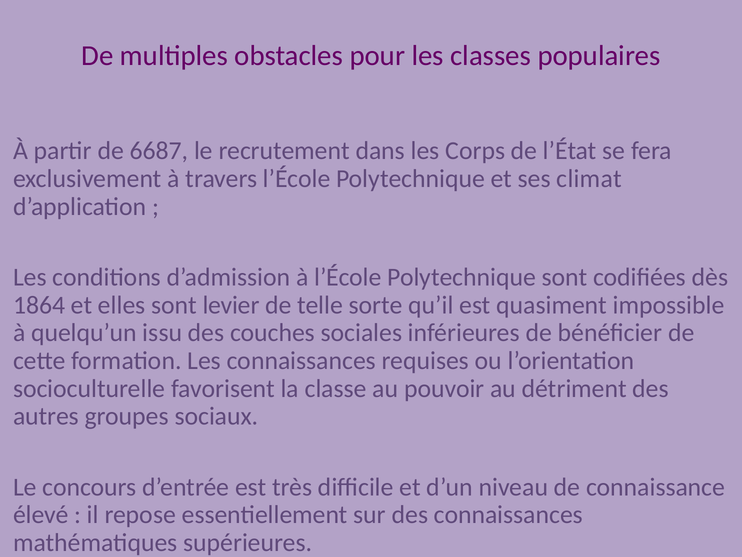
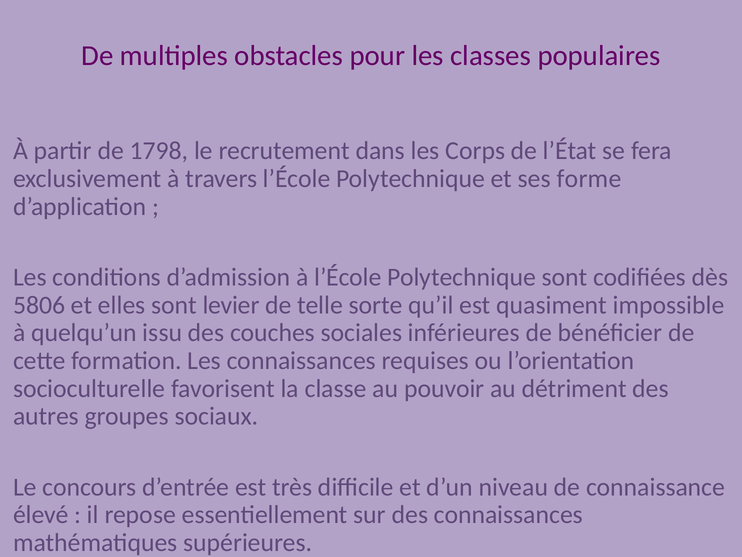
6687: 6687 -> 1798
climat: climat -> forme
1864: 1864 -> 5806
